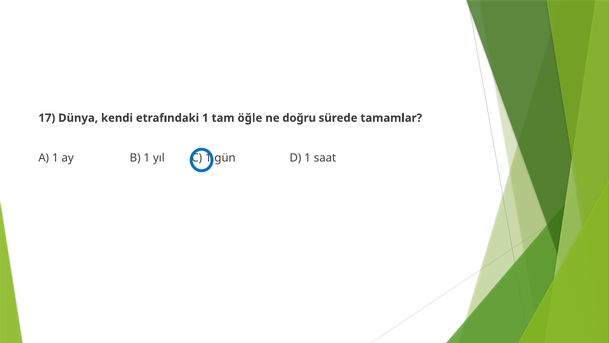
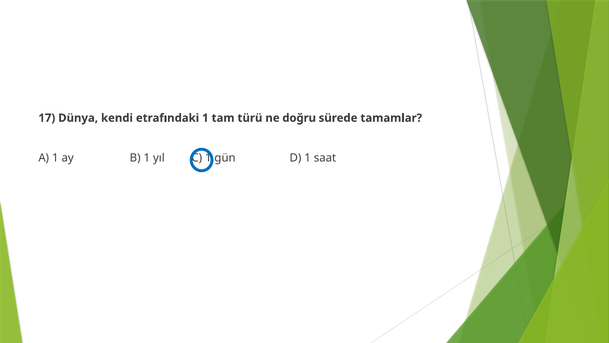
öğle: öğle -> türü
